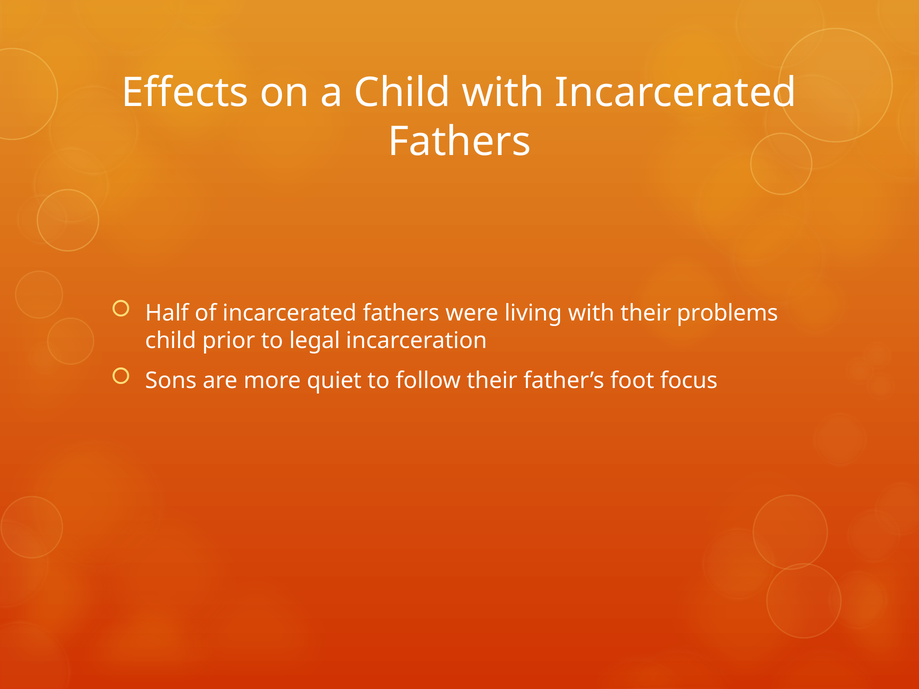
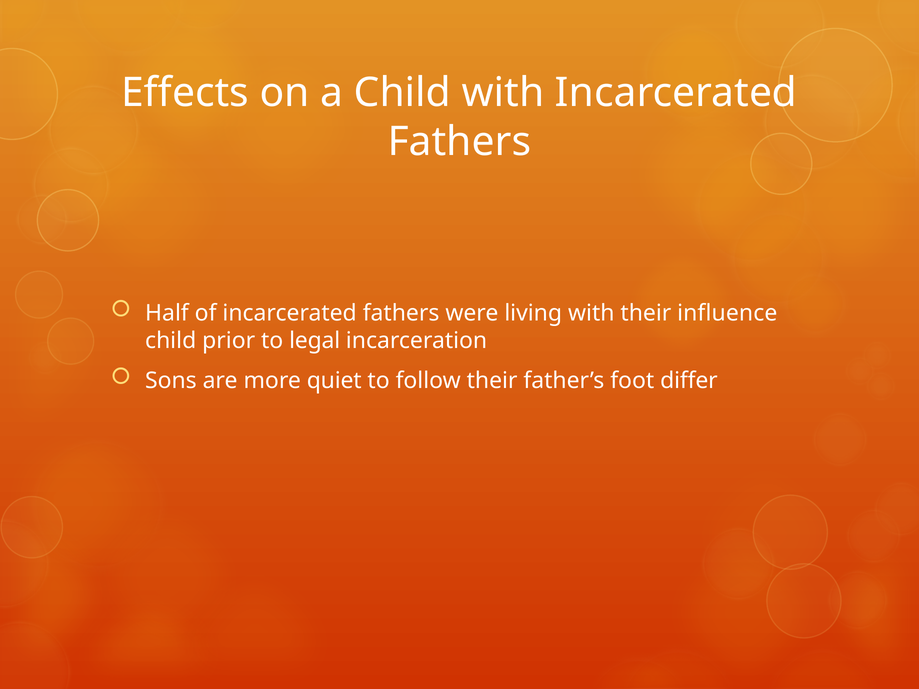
problems: problems -> influence
focus: focus -> differ
